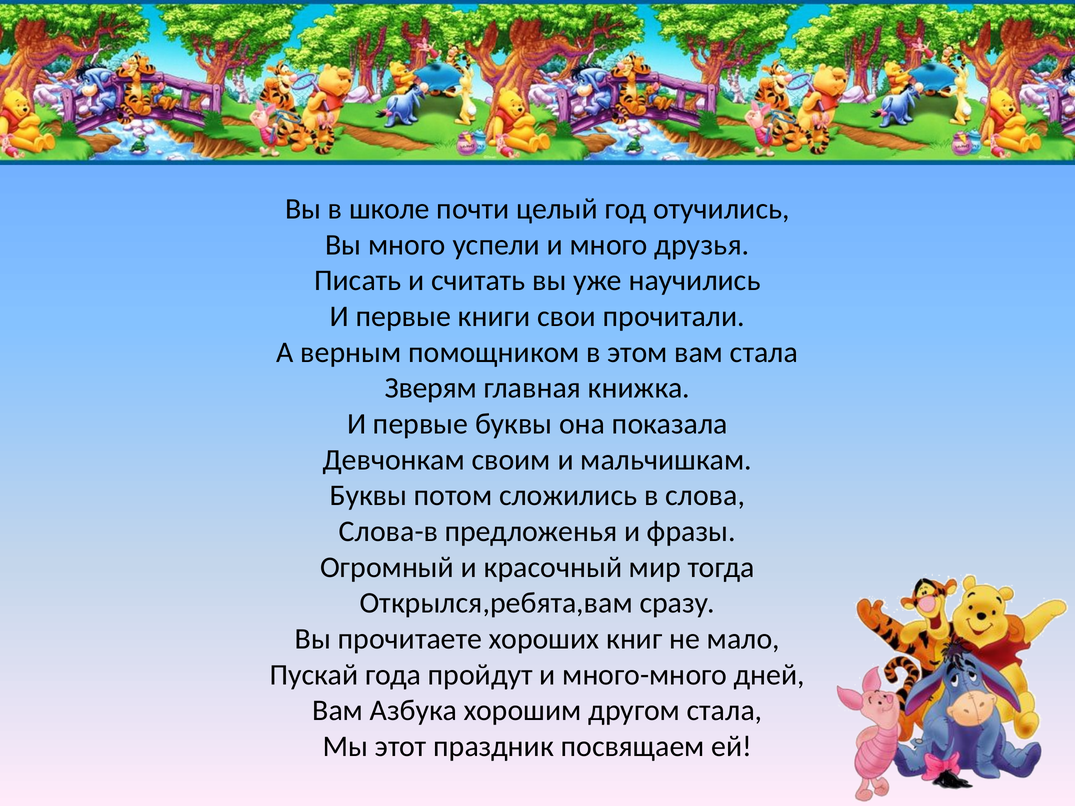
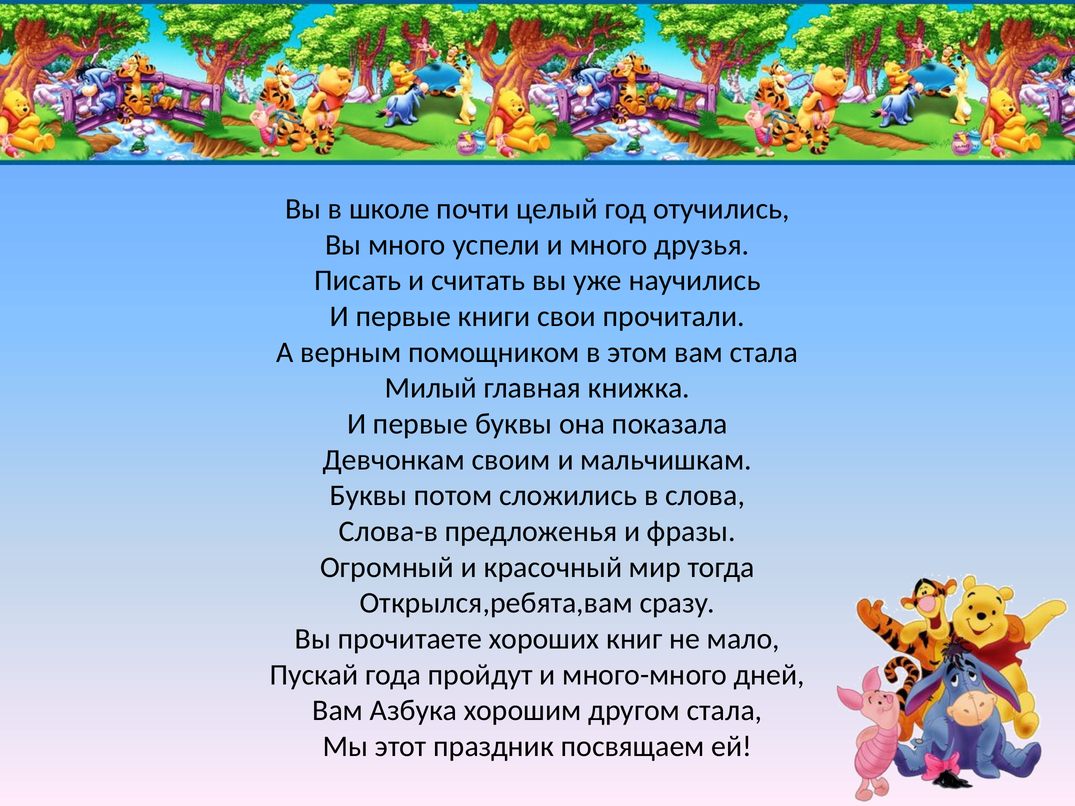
Зверям: Зверям -> Милый
